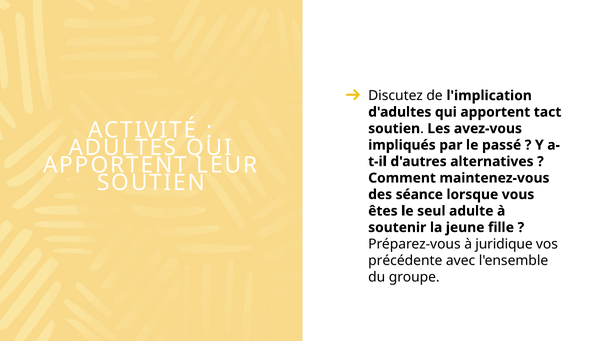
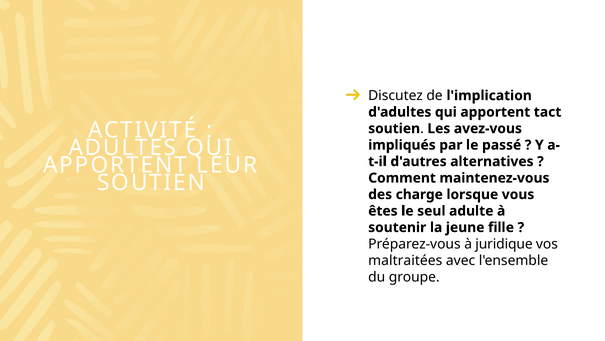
séance: séance -> charge
précédente: précédente -> maltraitées
